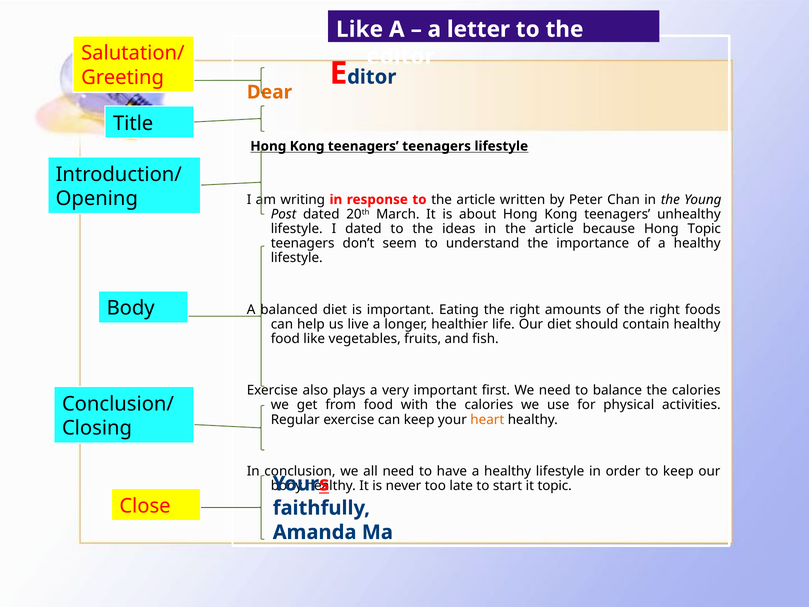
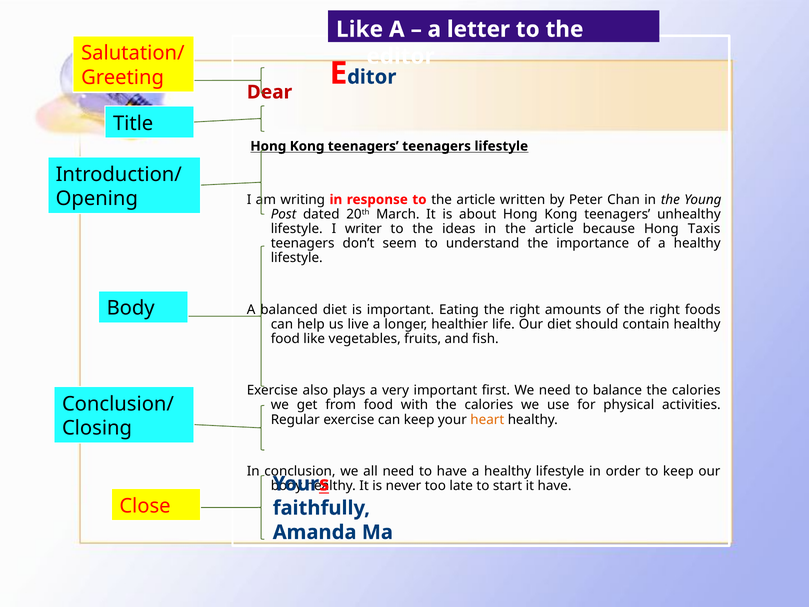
Dear colour: orange -> red
I dated: dated -> writer
Hong Topic: Topic -> Taxis
it topic: topic -> have
